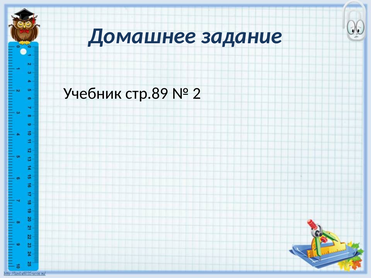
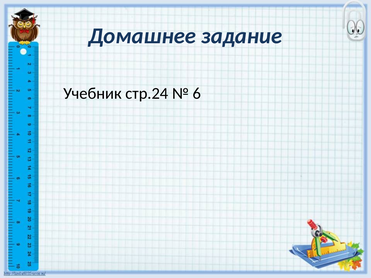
стр.89: стр.89 -> стр.24
2: 2 -> 6
